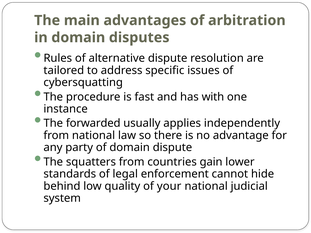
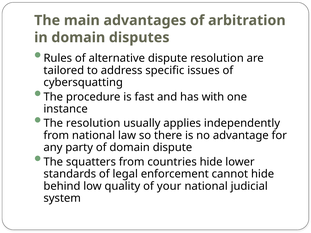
The forwarded: forwarded -> resolution
countries gain: gain -> hide
